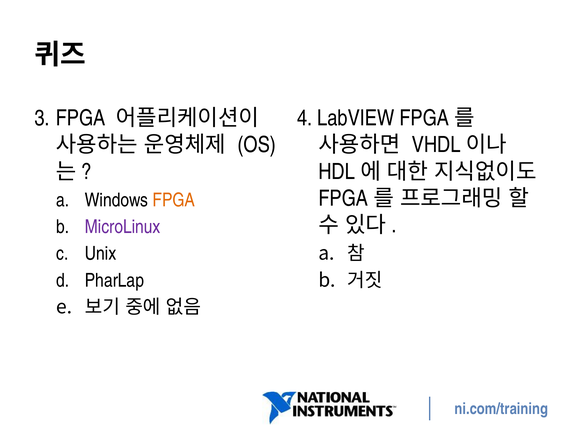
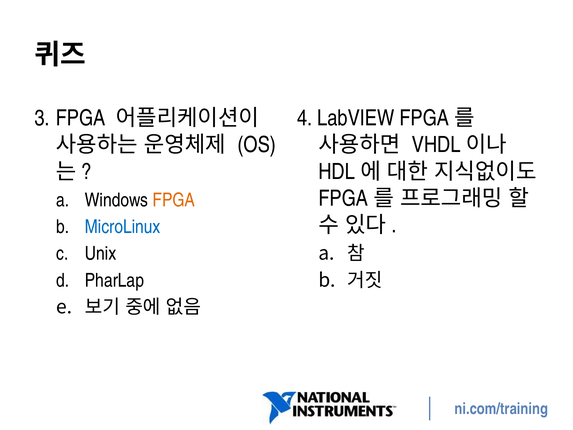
MicroLinux colour: purple -> blue
